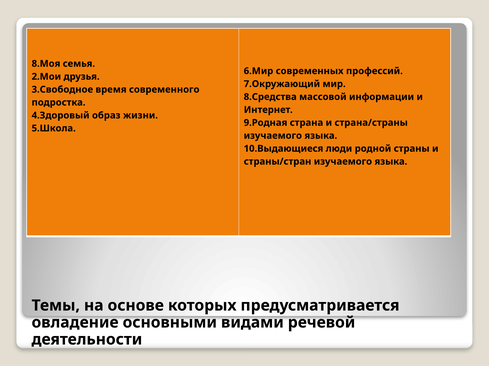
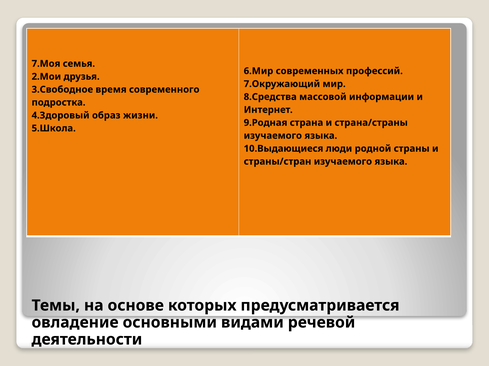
8.Моя: 8.Моя -> 7.Моя
